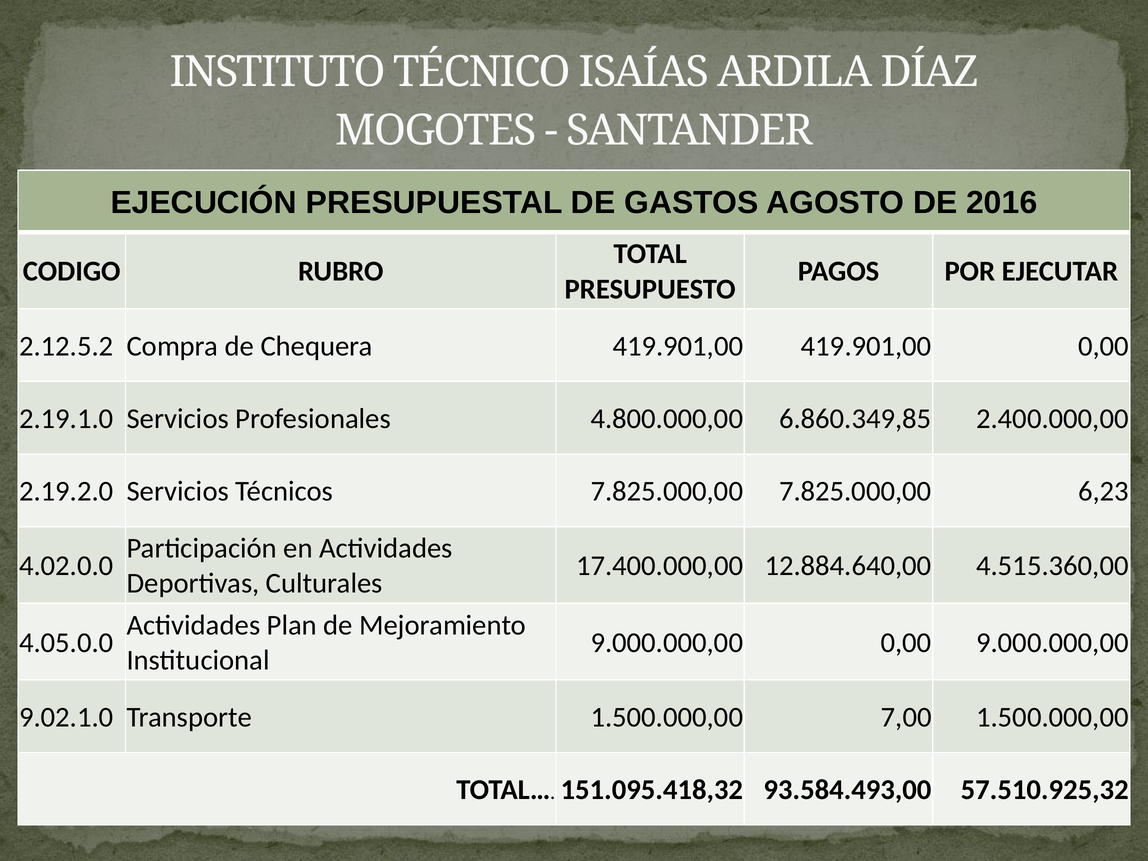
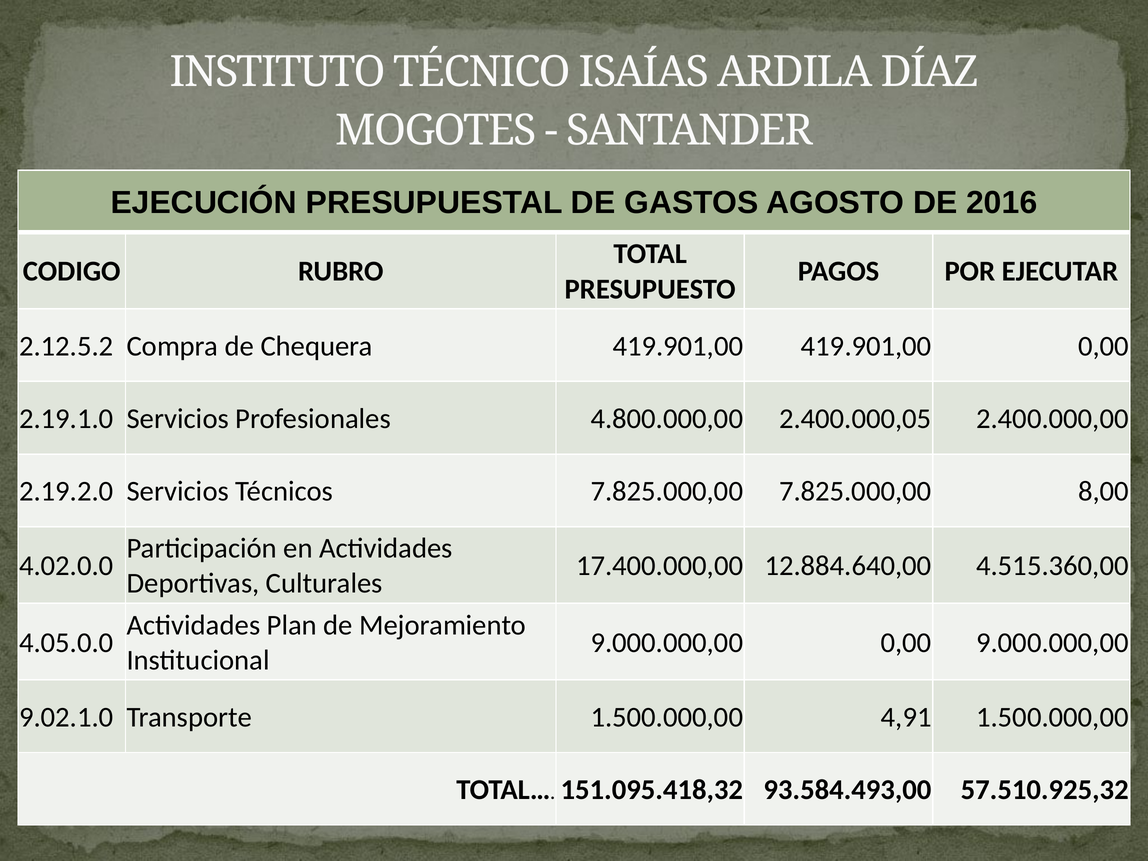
6.860.349,85: 6.860.349,85 -> 2.400.000,05
6,23: 6,23 -> 8,00
7,00: 7,00 -> 4,91
